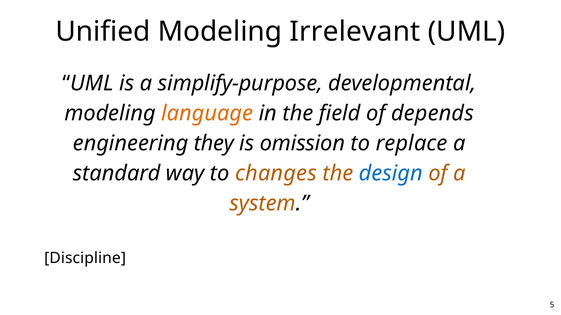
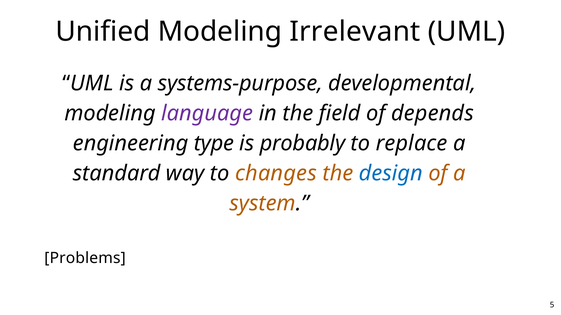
simplify-purpose: simplify-purpose -> systems-purpose
language colour: orange -> purple
they: they -> type
omission: omission -> probably
Discipline: Discipline -> Problems
